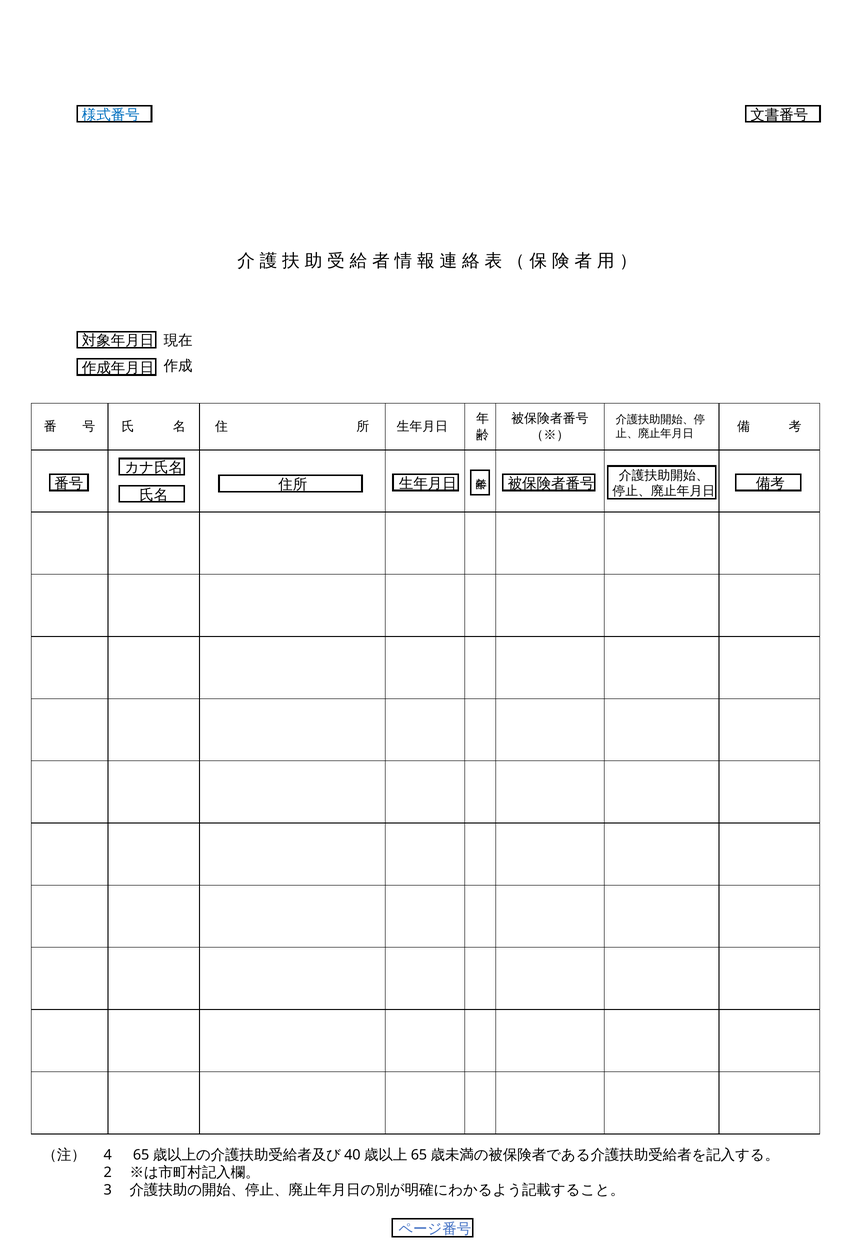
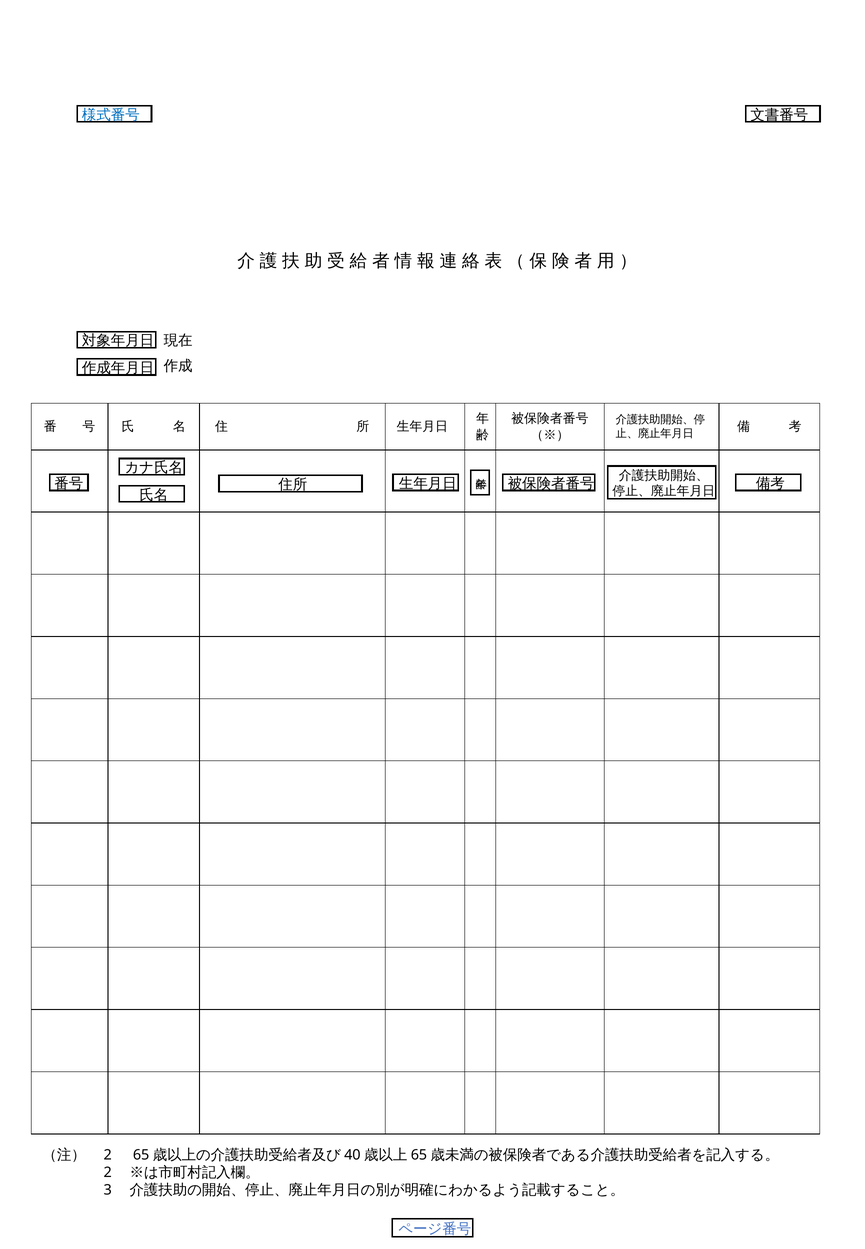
4 at (108, 1156): 4 -> 2
